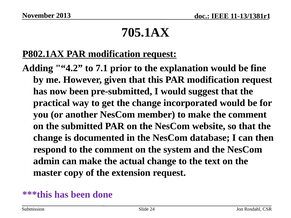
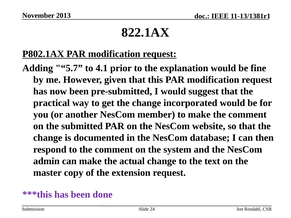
705.1AX: 705.1AX -> 822.1AX
4.2: 4.2 -> 5.7
7.1: 7.1 -> 4.1
